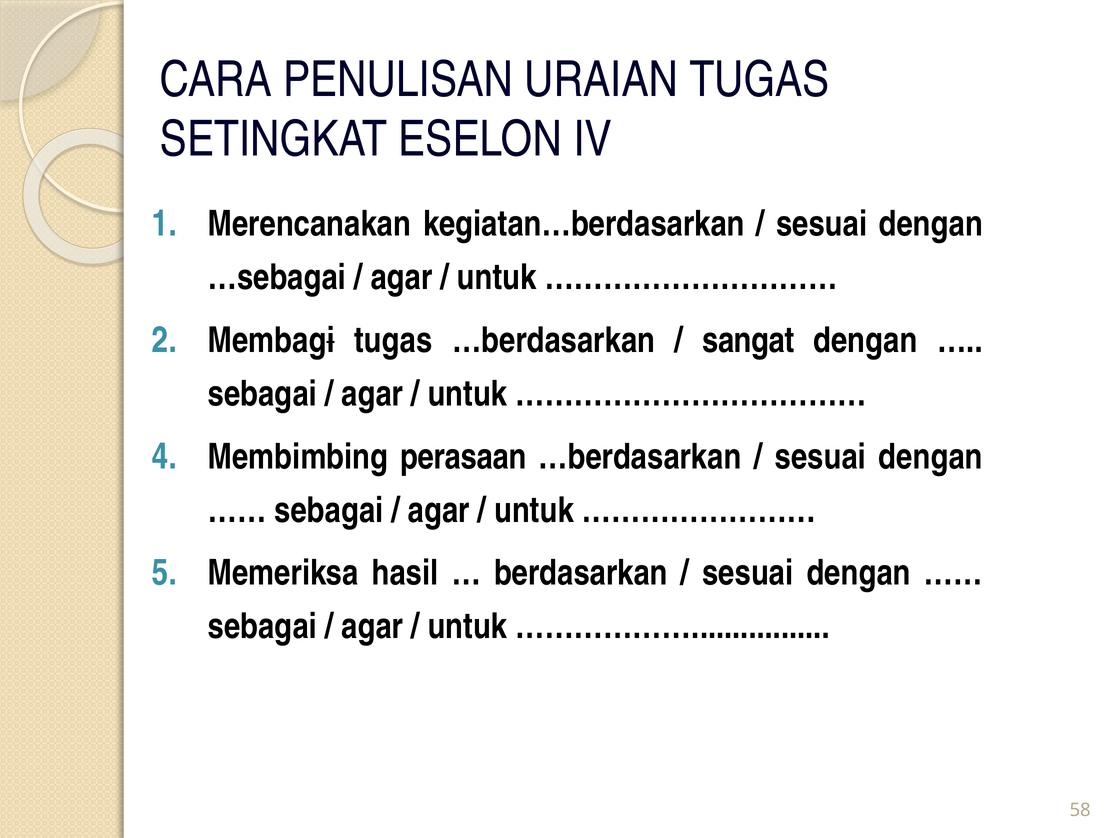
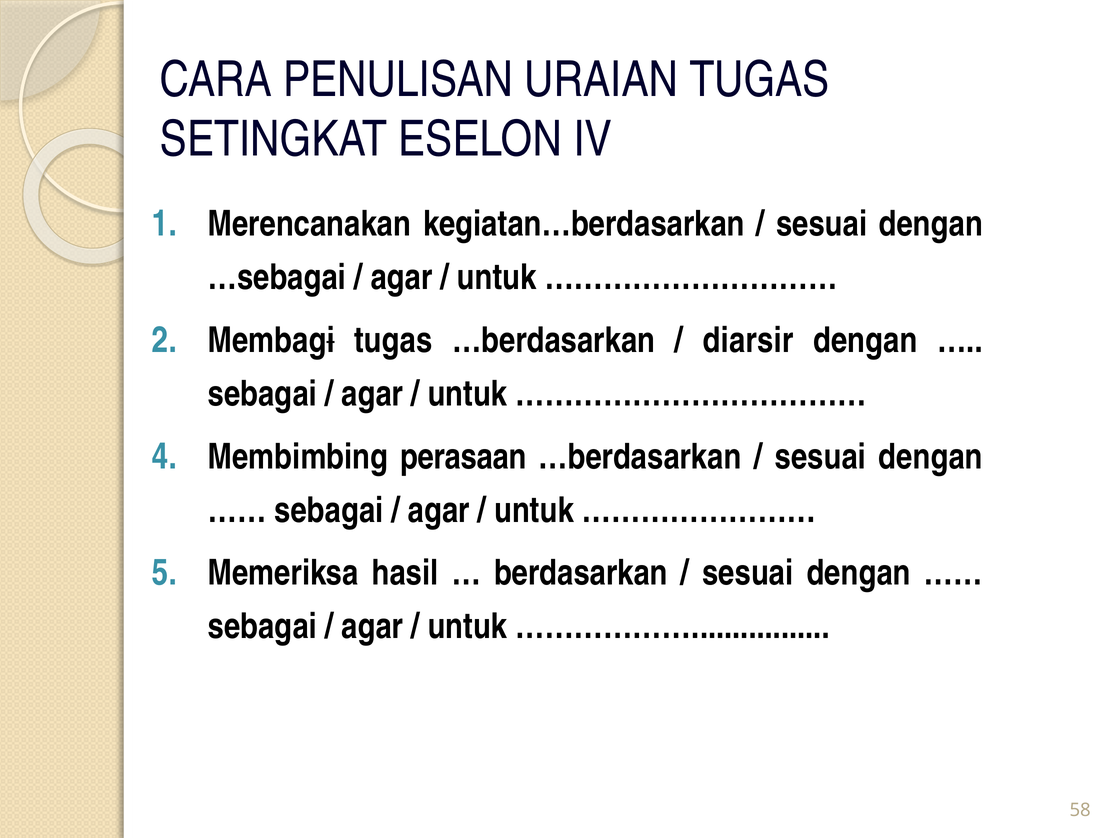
sangat: sangat -> diarsir
